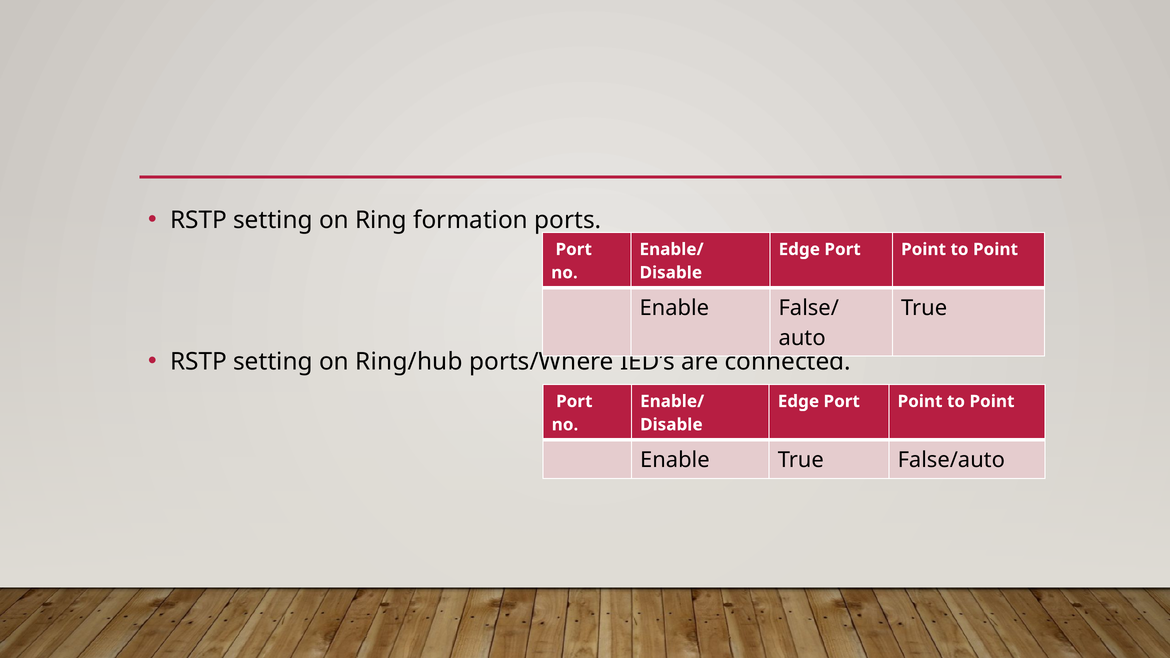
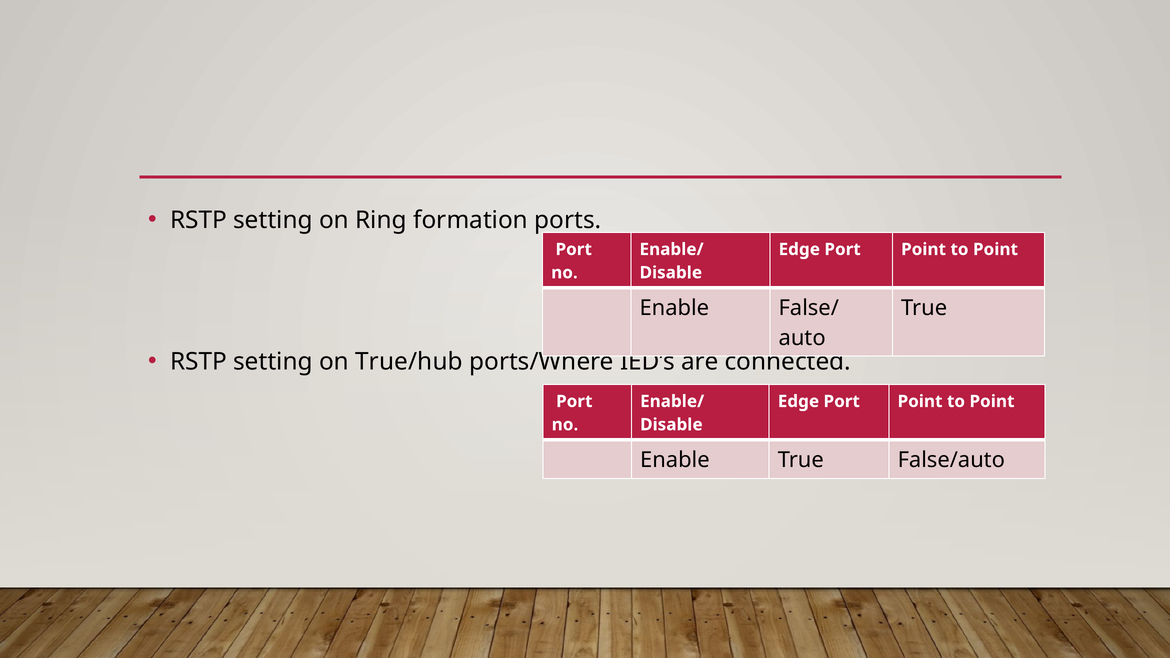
Ring/hub: Ring/hub -> True/hub
